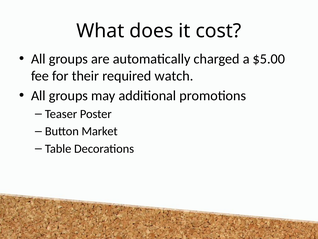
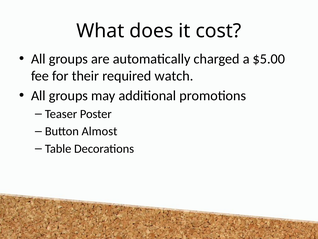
Market: Market -> Almost
